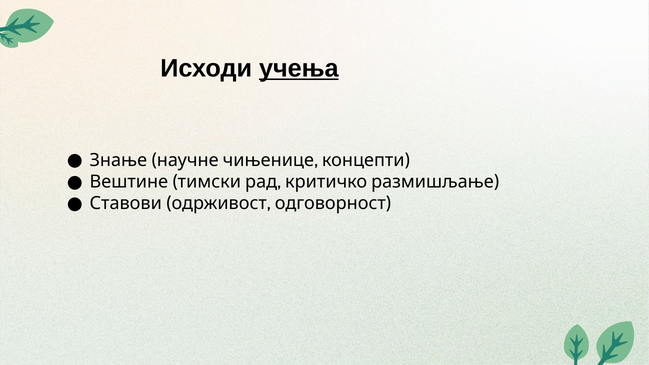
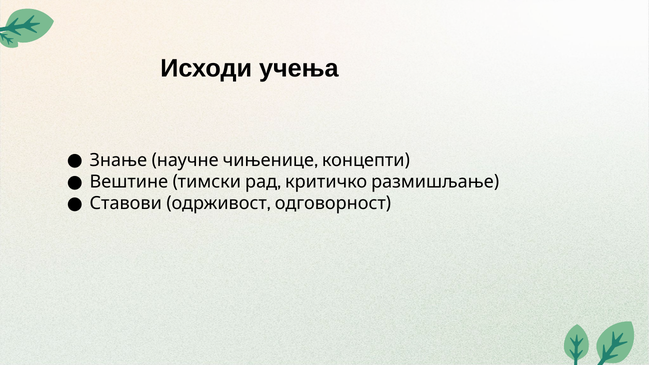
учења underline: present -> none
